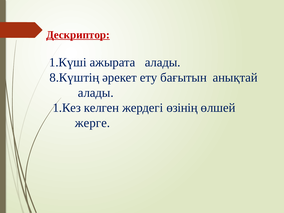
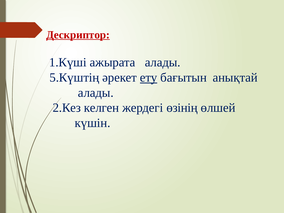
8.Күштің: 8.Күштің -> 5.Күштің
ету underline: none -> present
1.Кез: 1.Кез -> 2.Кез
жерге: жерге -> күшін
